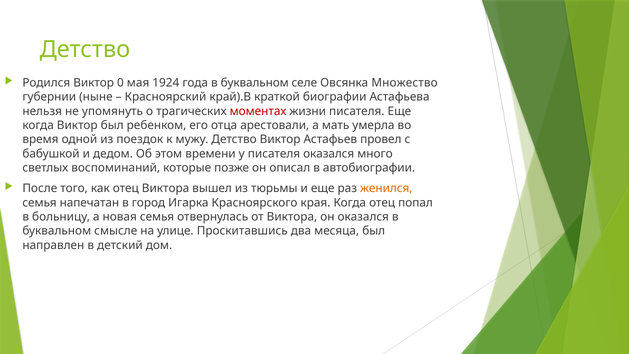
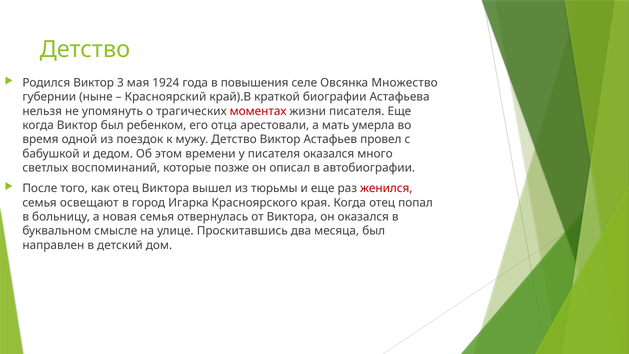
0: 0 -> 3
года в буквальном: буквальном -> повышения
женился colour: orange -> red
напечатан: напечатан -> освещают
